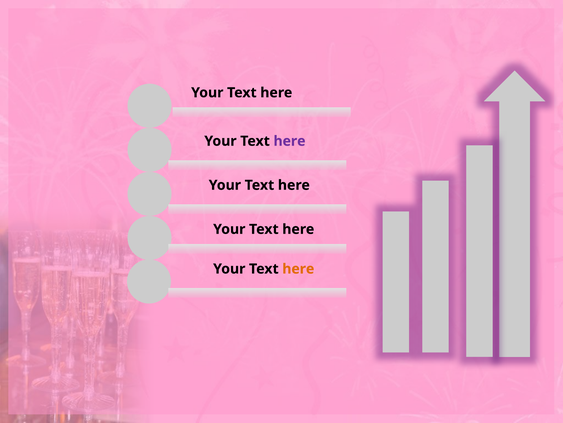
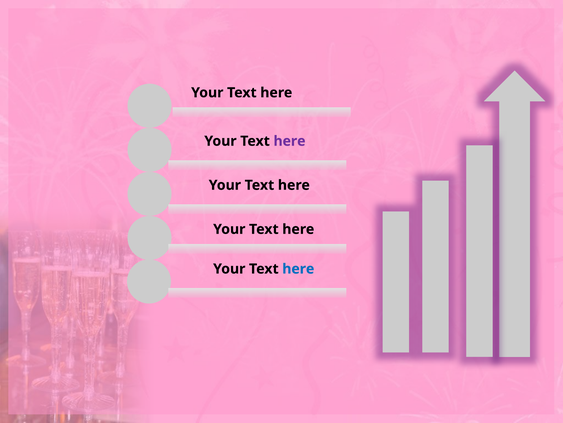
here at (298, 268) colour: orange -> blue
